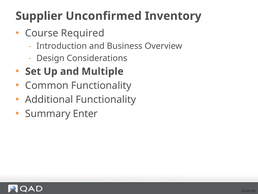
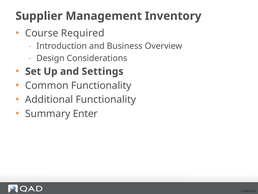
Unconfirmed: Unconfirmed -> Management
Multiple: Multiple -> Settings
